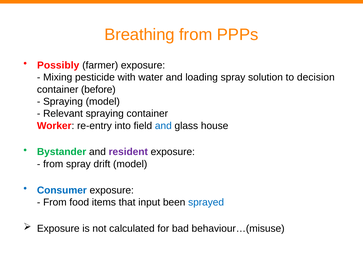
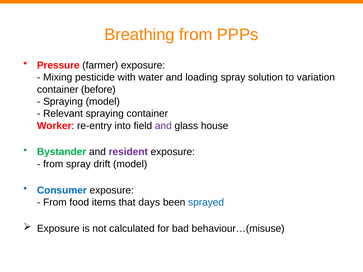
Possibly: Possibly -> Pressure
decision: decision -> variation
and at (163, 126) colour: blue -> purple
input: input -> days
